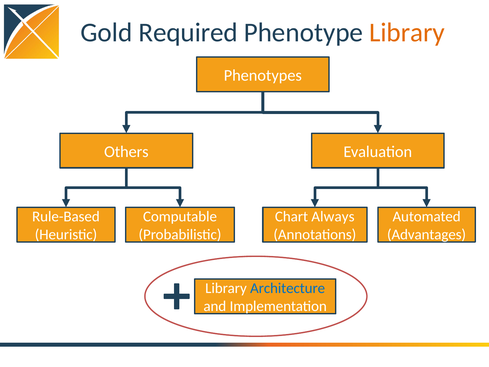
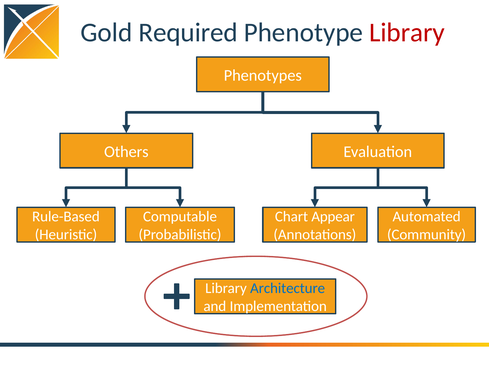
Library at (407, 32) colour: orange -> red
Always: Always -> Appear
Advantages: Advantages -> Community
